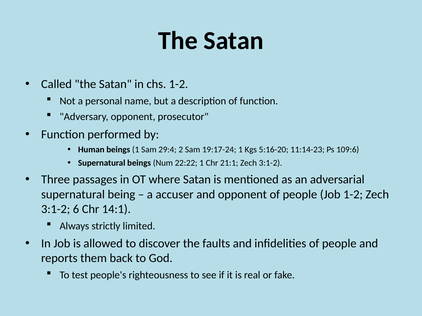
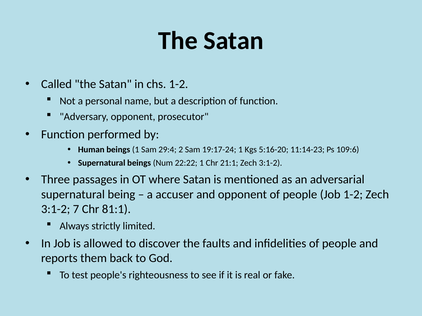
6: 6 -> 7
14:1: 14:1 -> 81:1
